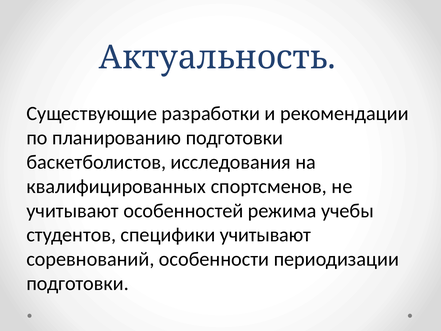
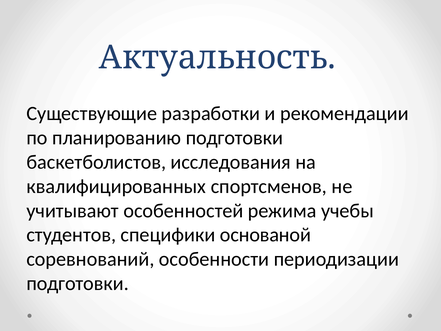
специфики учитывают: учитывают -> основаной
